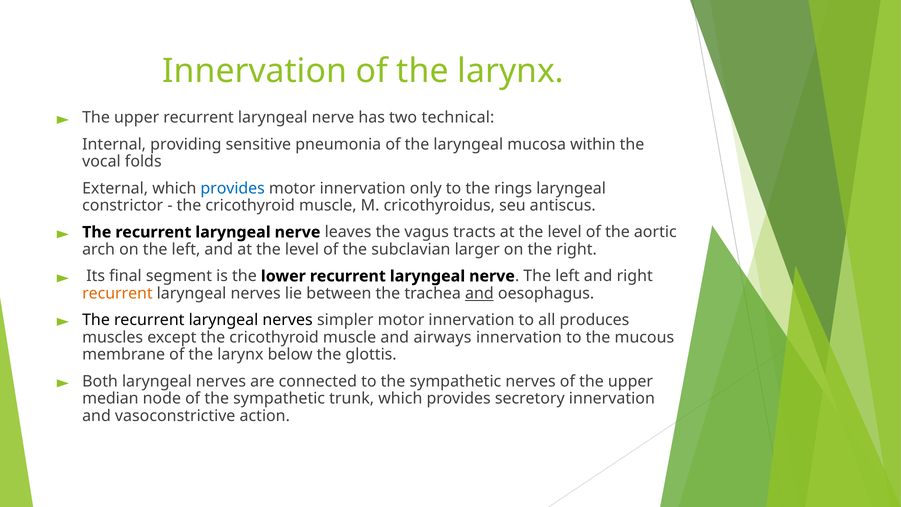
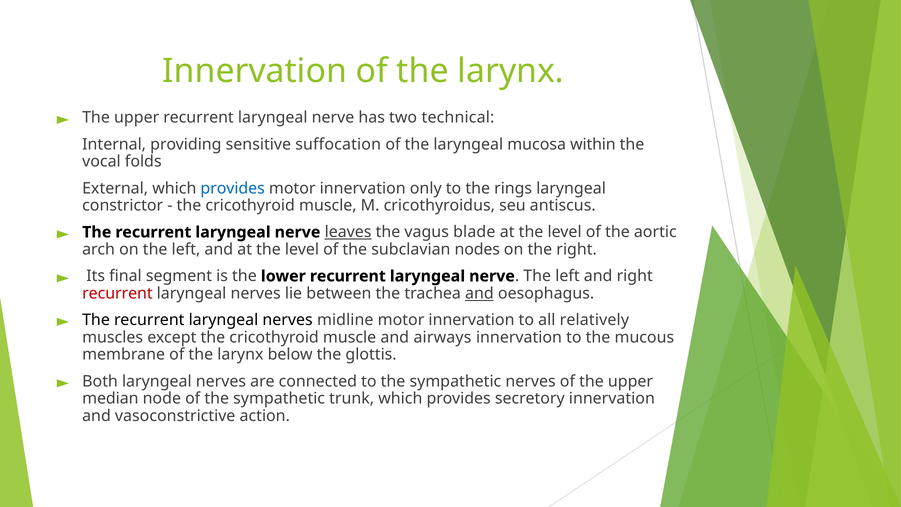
pneumonia: pneumonia -> suffocation
leaves underline: none -> present
tracts: tracts -> blade
larger: larger -> nodes
recurrent at (117, 293) colour: orange -> red
simpler: simpler -> midline
produces: produces -> relatively
